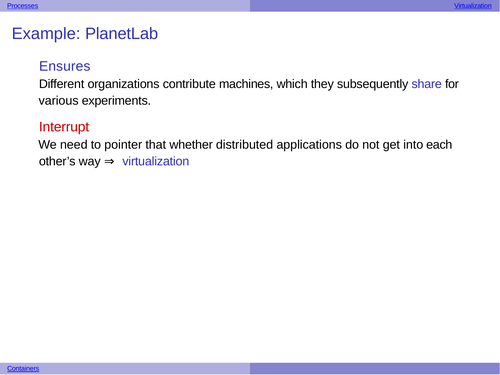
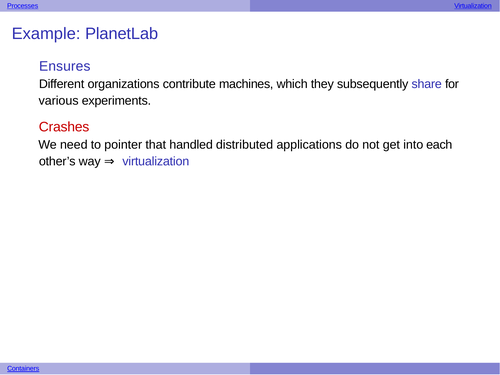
Interrupt: Interrupt -> Crashes
whether: whether -> handled
